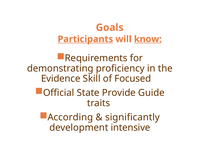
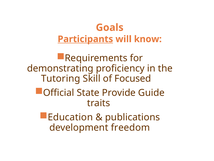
know underline: present -> none
Evidence: Evidence -> Tutoring
According: According -> Education
significantly: significantly -> publications
intensive: intensive -> freedom
